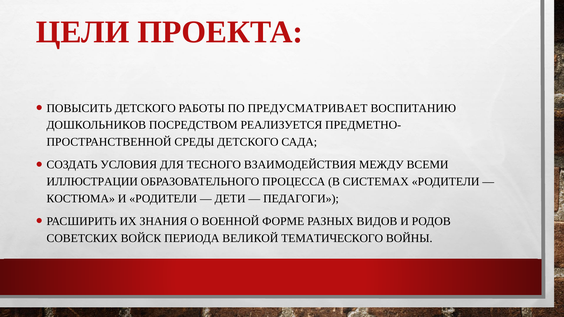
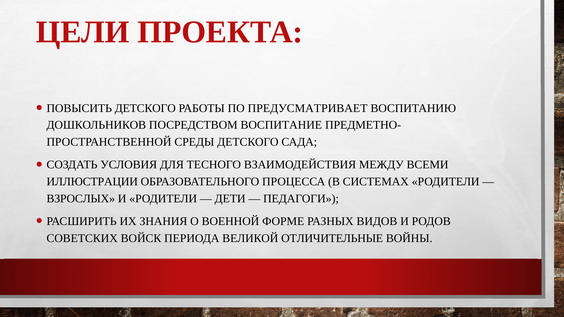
РЕАЛИЗУЕТСЯ: РЕАЛИЗУЕТСЯ -> ВОСПИТАНИЕ
КОСТЮМА: КОСТЮМА -> ВЗРОСЛЫХ
ТЕМАТИЧЕСКОГО: ТЕМАТИЧЕСКОГО -> ОТЛИЧИТЕЛЬНЫЕ
